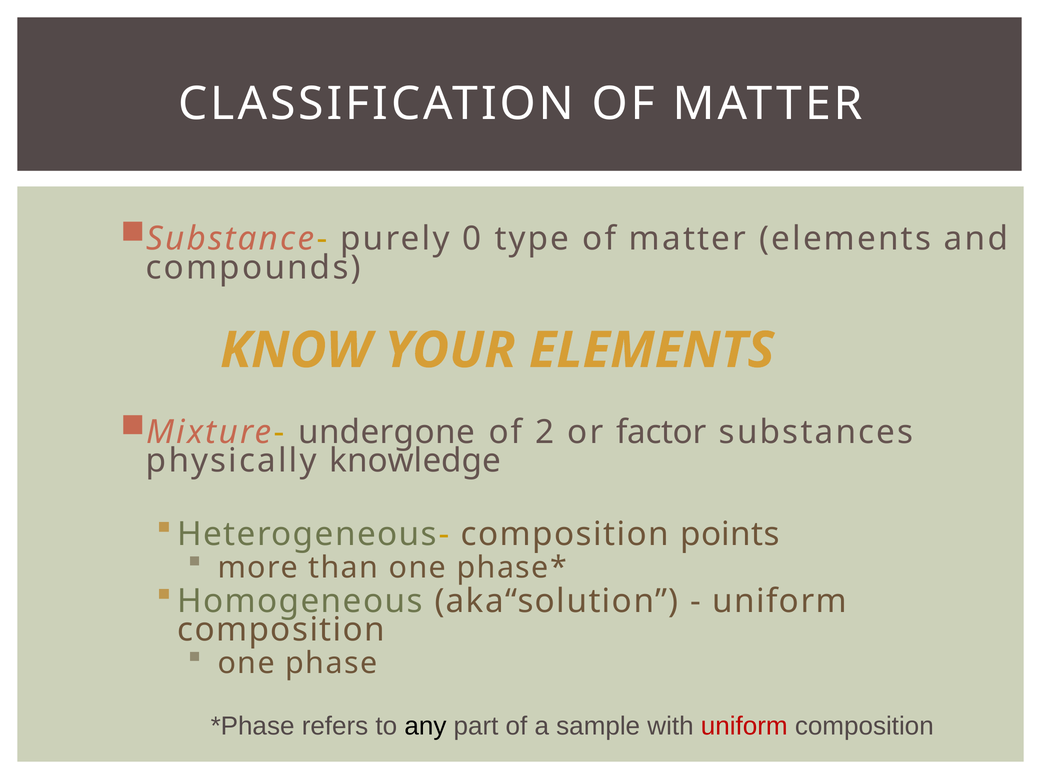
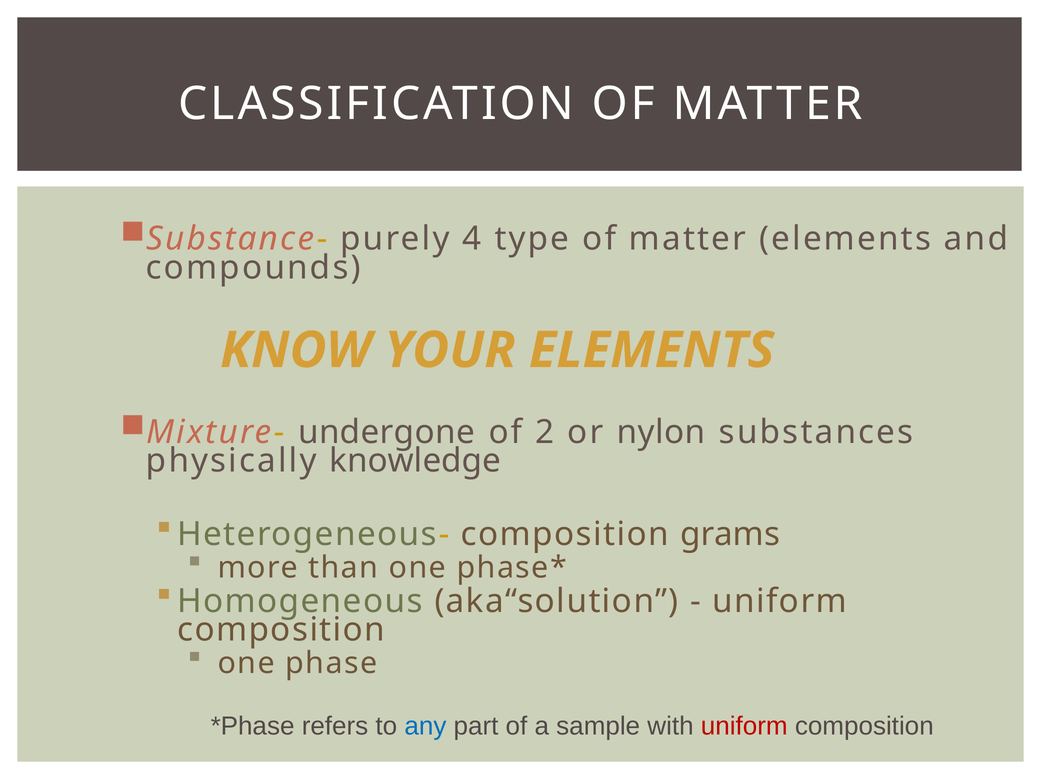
0: 0 -> 4
factor: factor -> nylon
points: points -> grams
any colour: black -> blue
